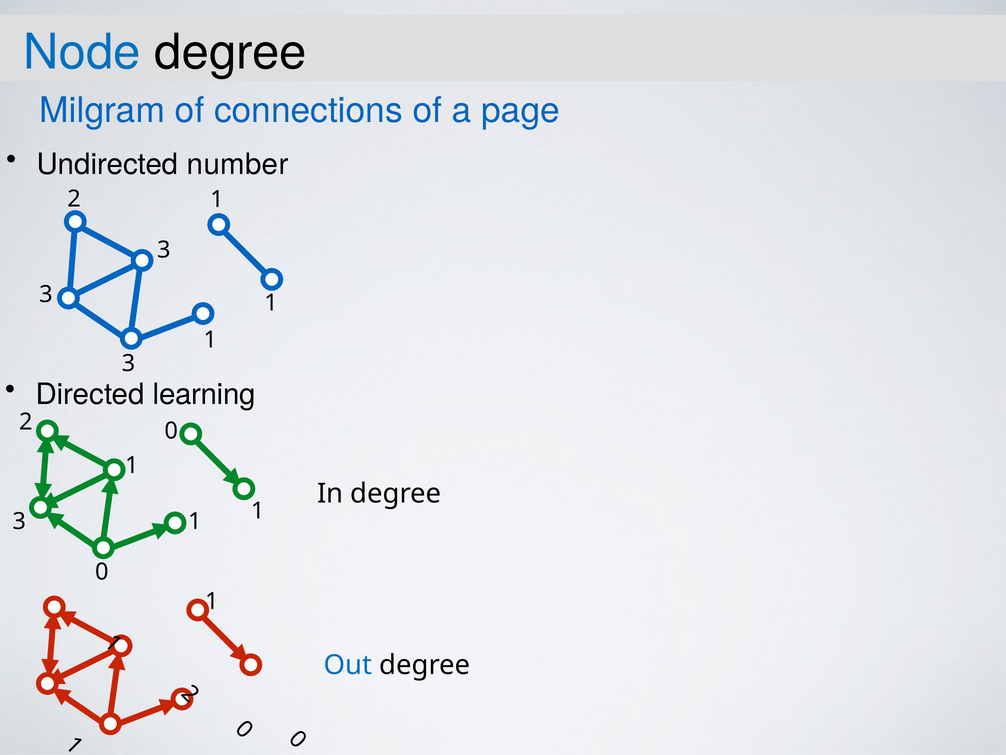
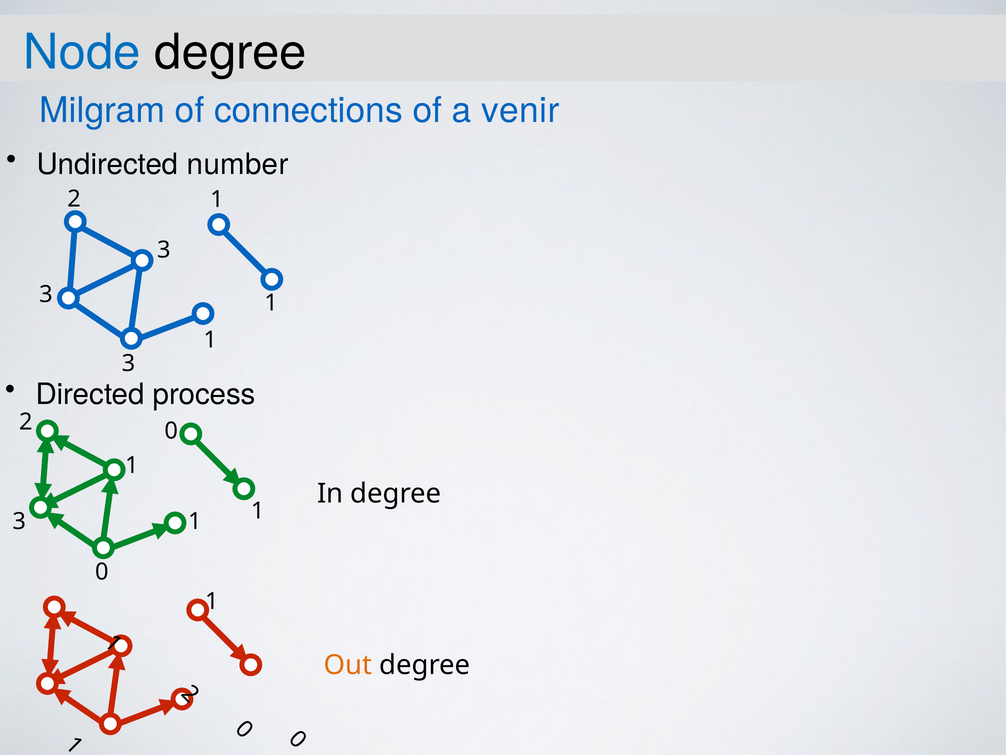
page: page -> venir
learning: learning -> process
Out colour: blue -> orange
